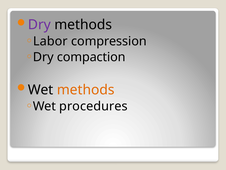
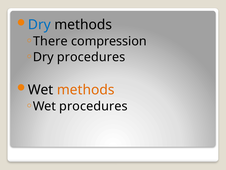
Dry at (39, 25) colour: purple -> blue
Labor: Labor -> There
Dry compaction: compaction -> procedures
